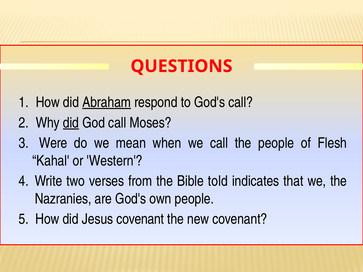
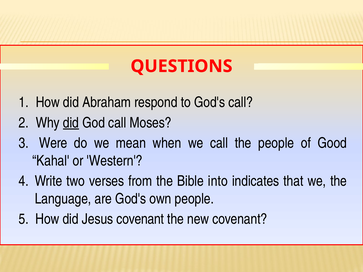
Abraham underline: present -> none
Flesh: Flesh -> Good
told: told -> into
Nazranies: Nazranies -> Language
